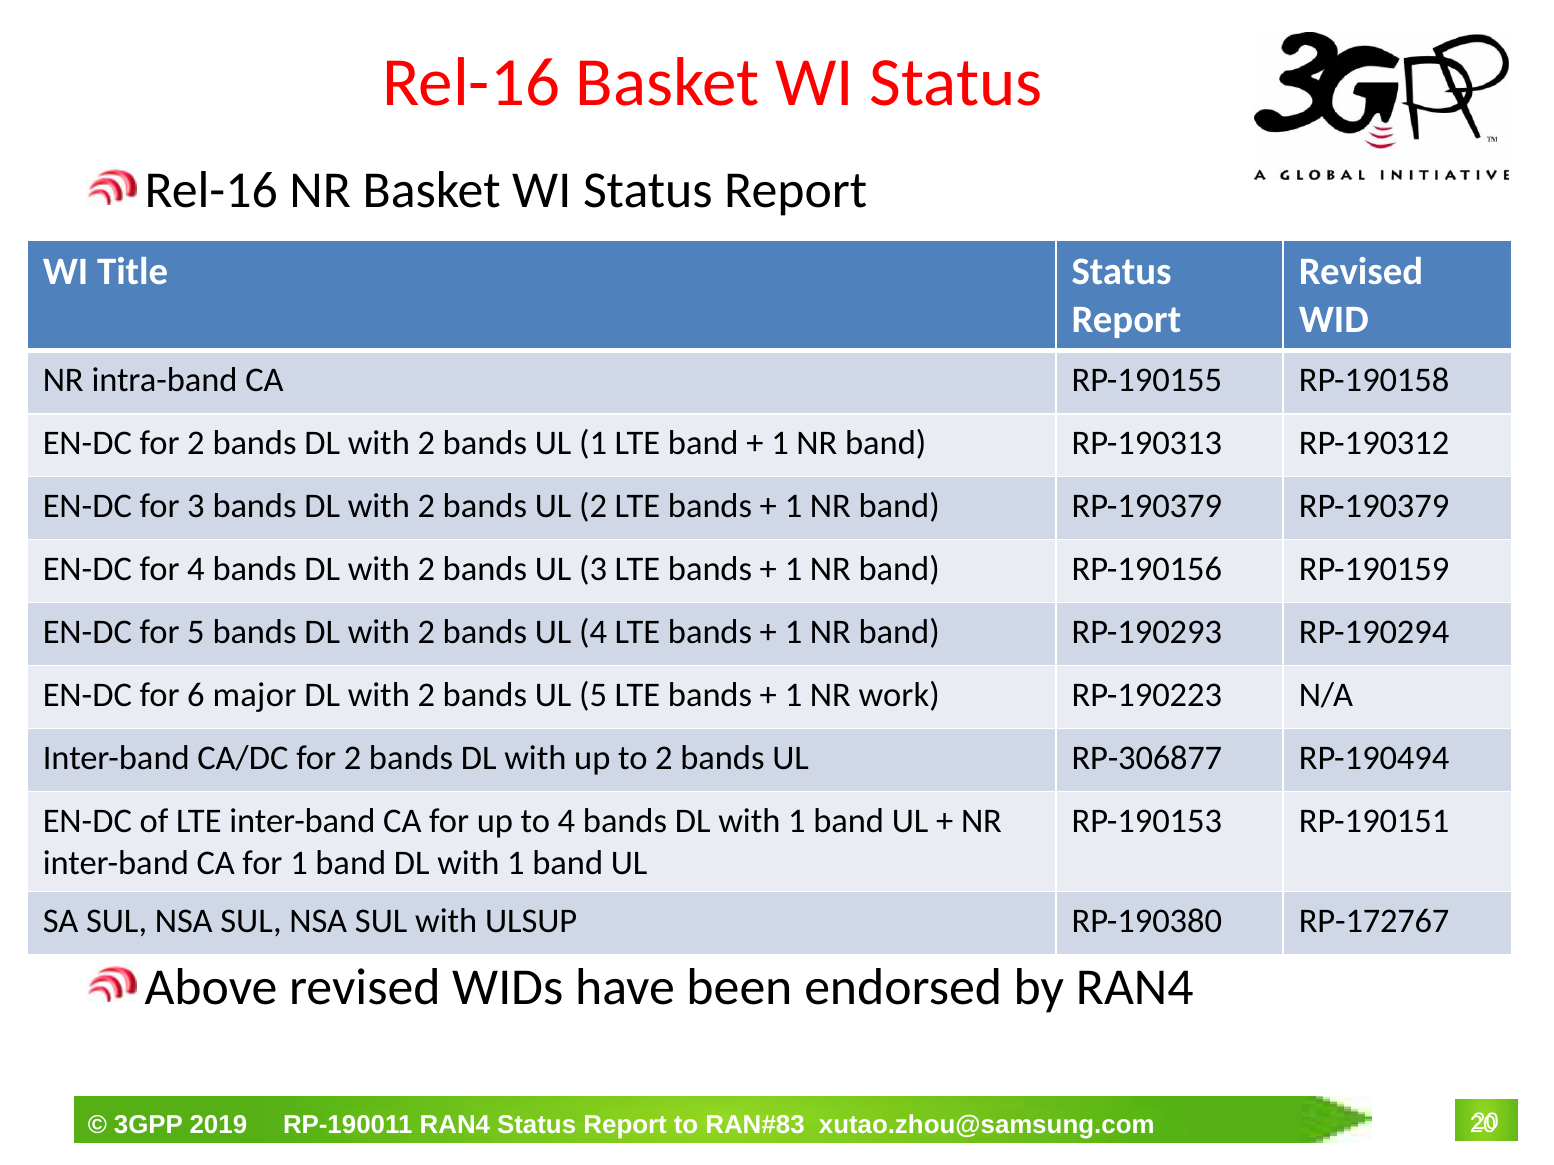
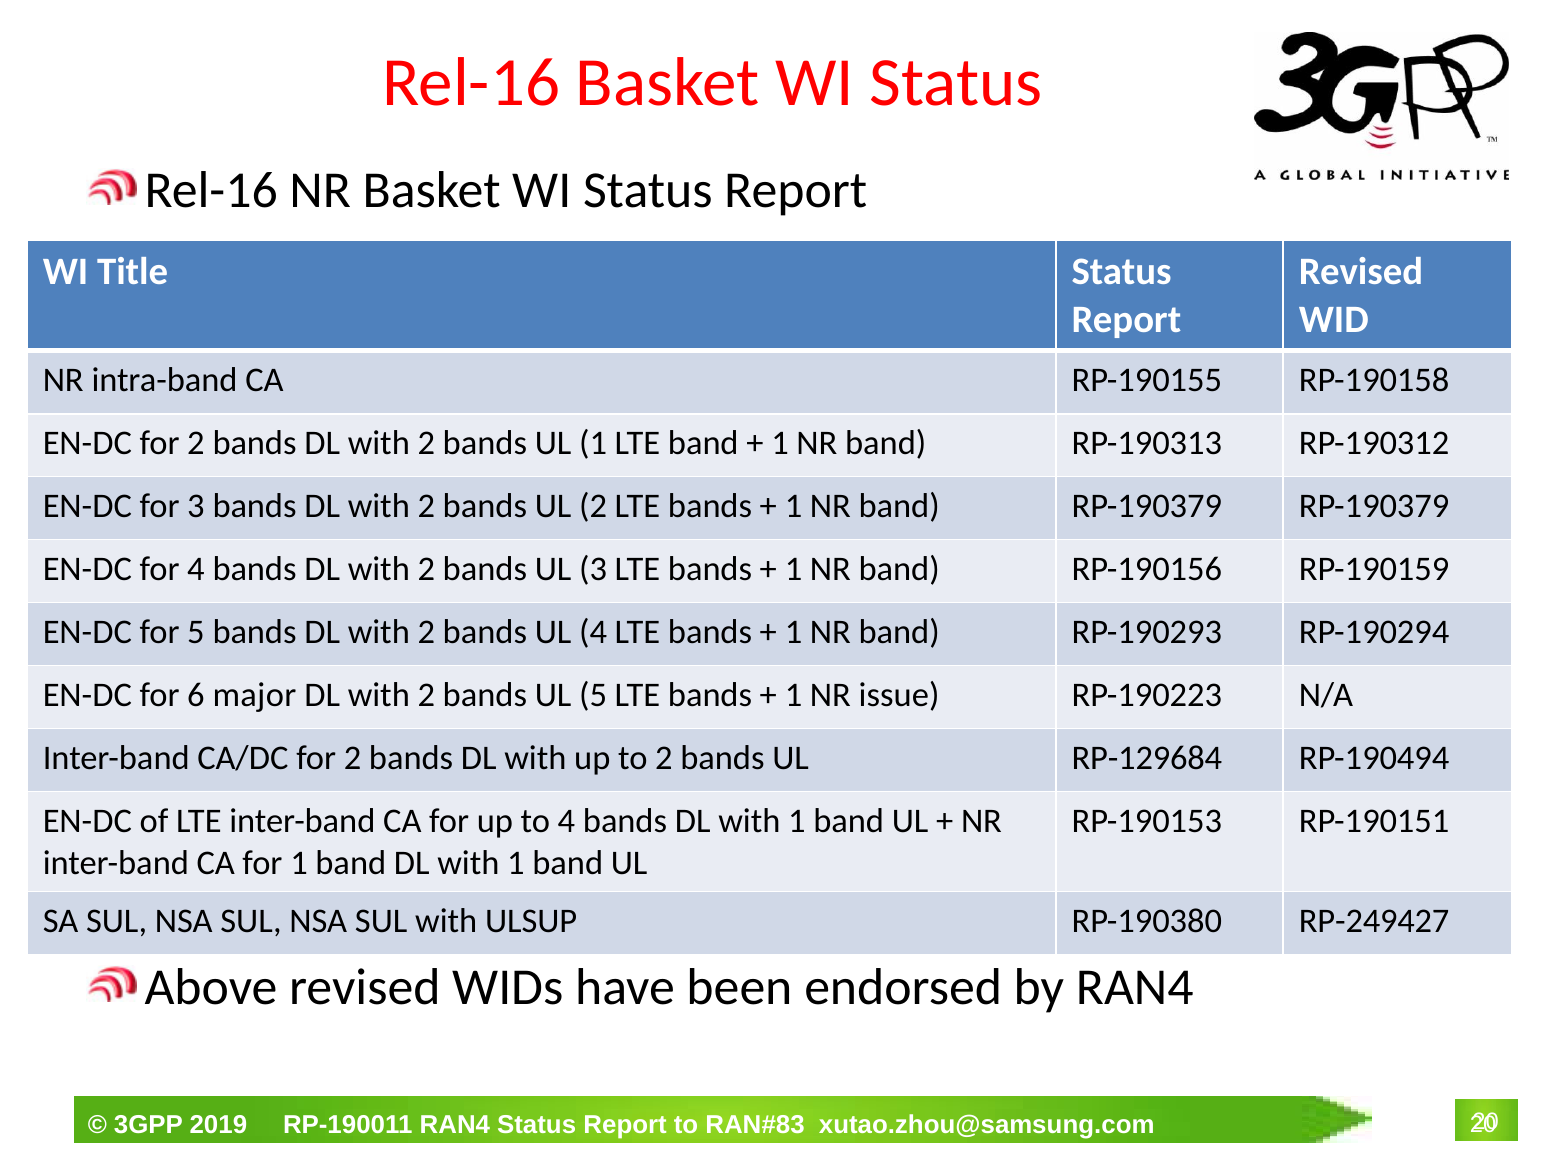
work: work -> issue
RP-306877: RP-306877 -> RP-129684
RP-172767: RP-172767 -> RP-249427
